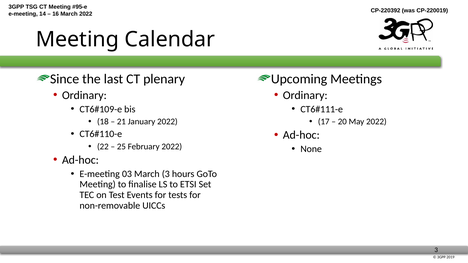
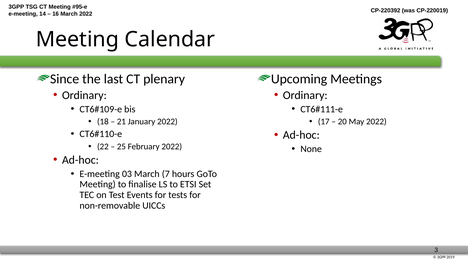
March 3: 3 -> 7
